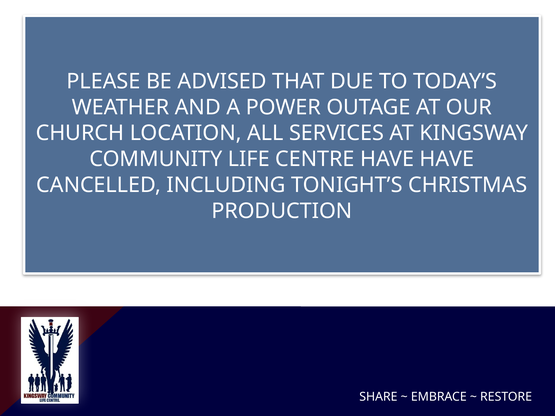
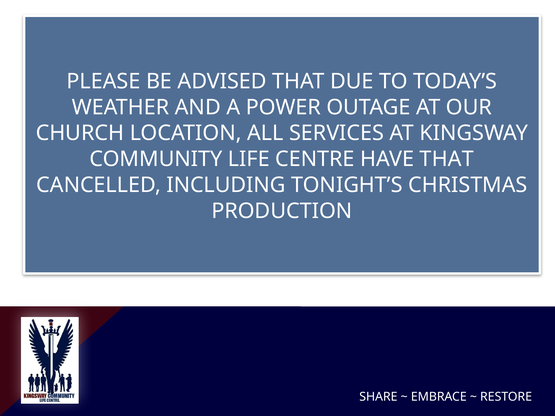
HAVE HAVE: HAVE -> THAT
